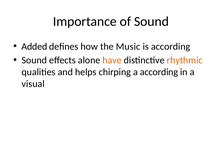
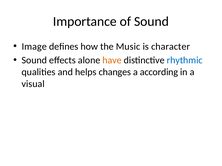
Added: Added -> Image
is according: according -> character
rhythmic colour: orange -> blue
chirping: chirping -> changes
